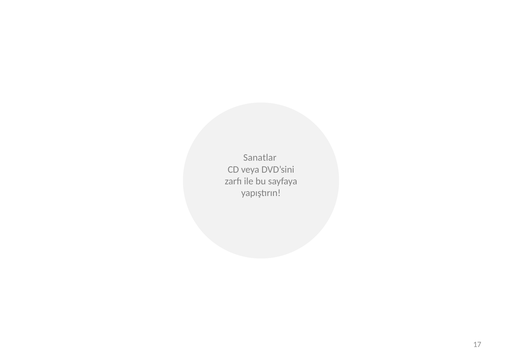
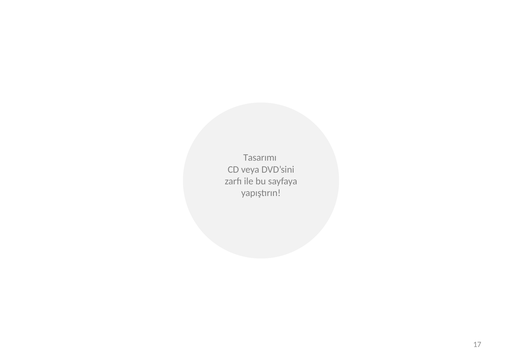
Sanatlar: Sanatlar -> Tasarımı
